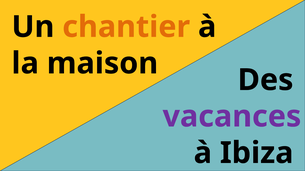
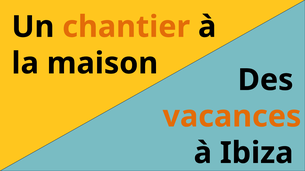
vacances colour: purple -> orange
